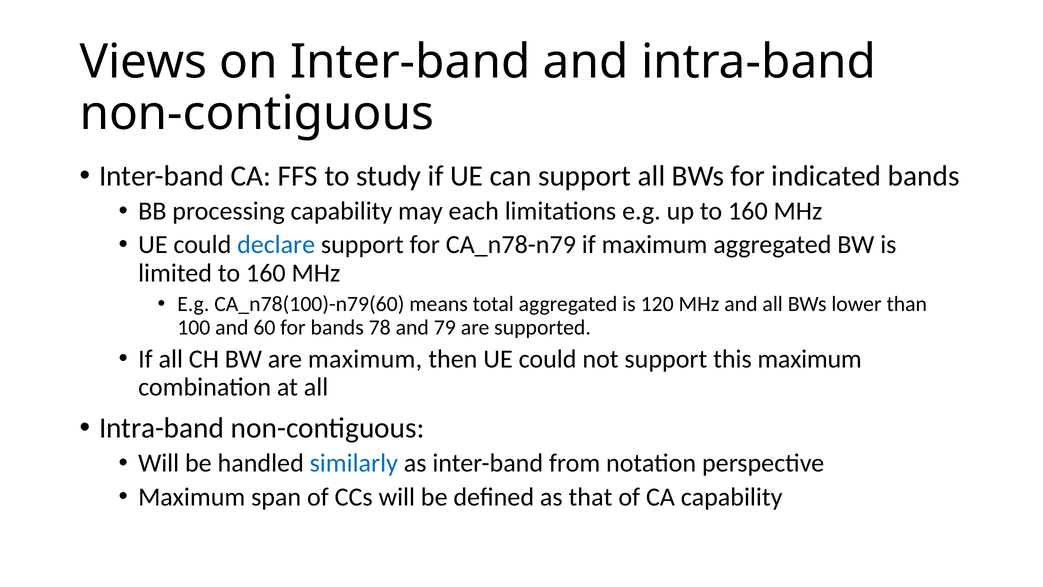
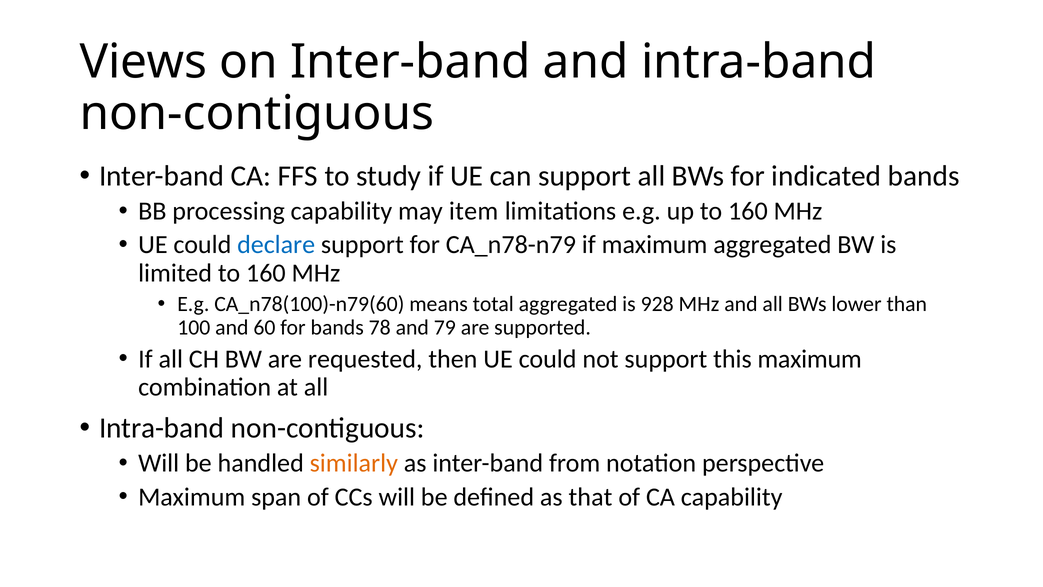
each: each -> item
120: 120 -> 928
are maximum: maximum -> requested
similarly colour: blue -> orange
